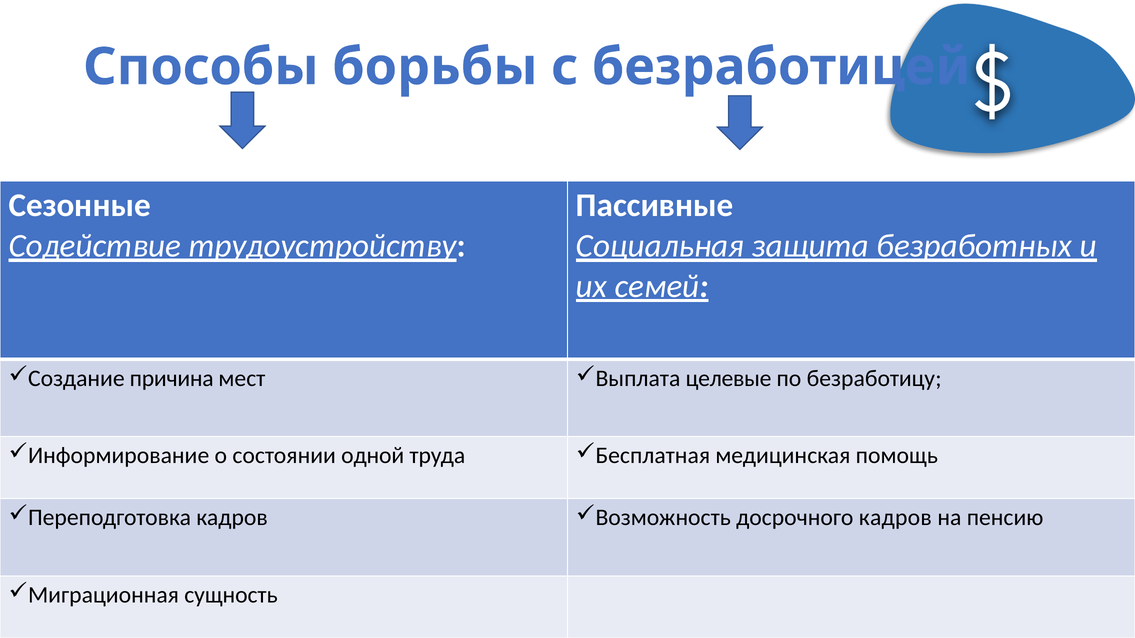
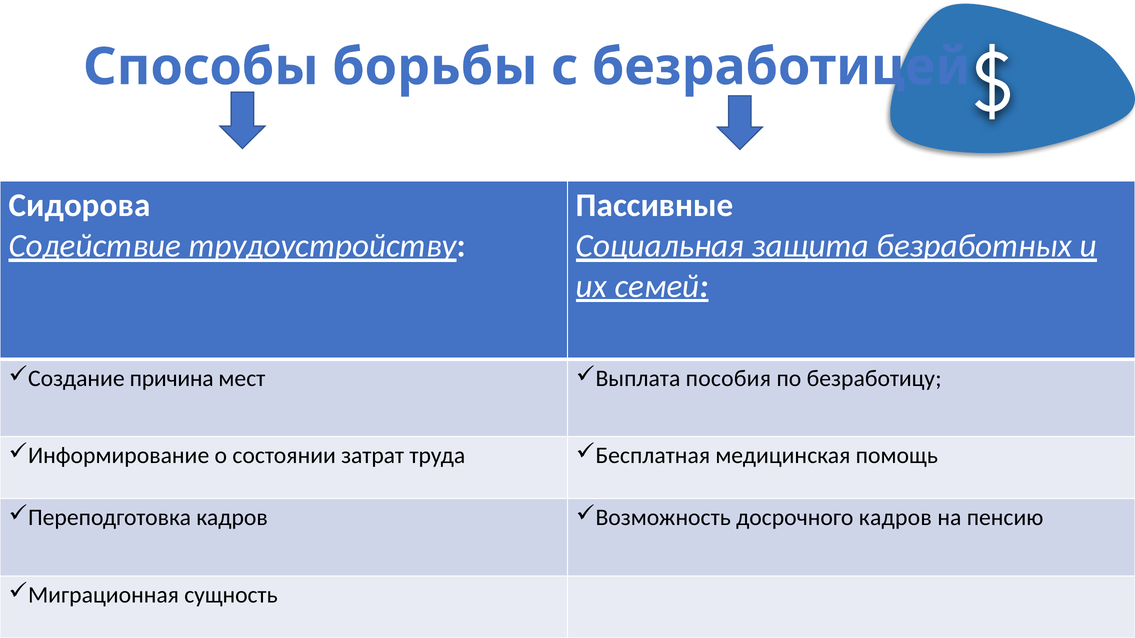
Сезонные: Сезонные -> Сидорова
целевые: целевые -> пособия
одной: одной -> затрат
